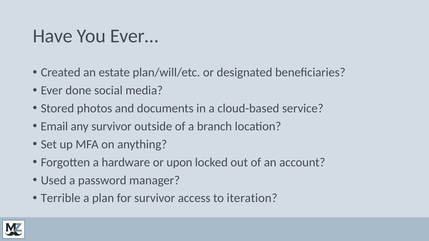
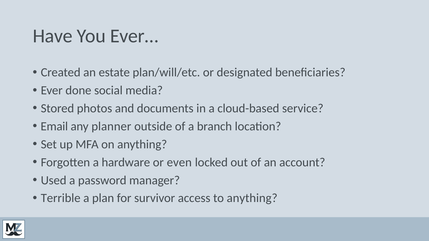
any survivor: survivor -> planner
upon: upon -> even
to iteration: iteration -> anything
